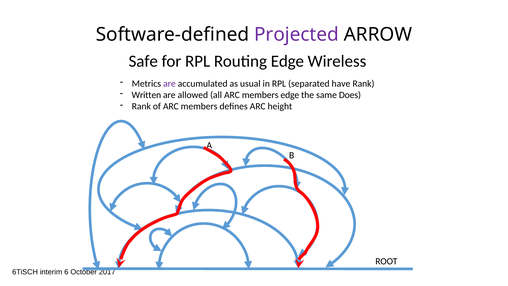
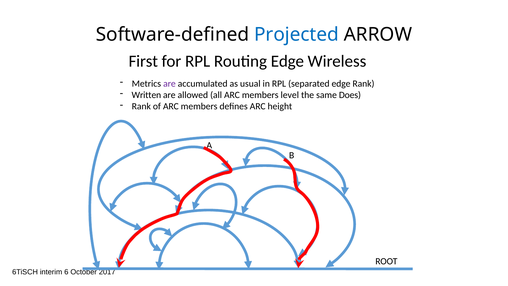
Projected colour: purple -> blue
Safe: Safe -> First
separated have: have -> edge
members edge: edge -> level
